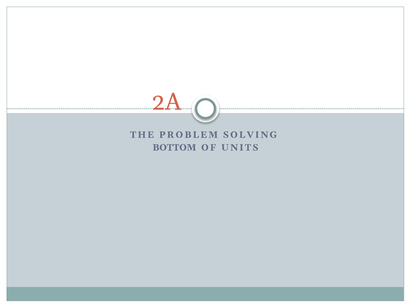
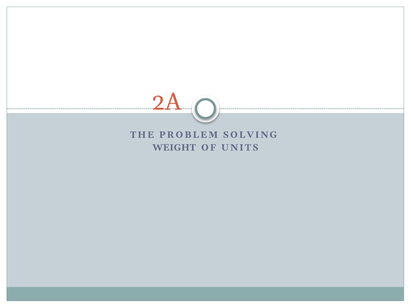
BOTTOM: BOTTOM -> WEIGHT
